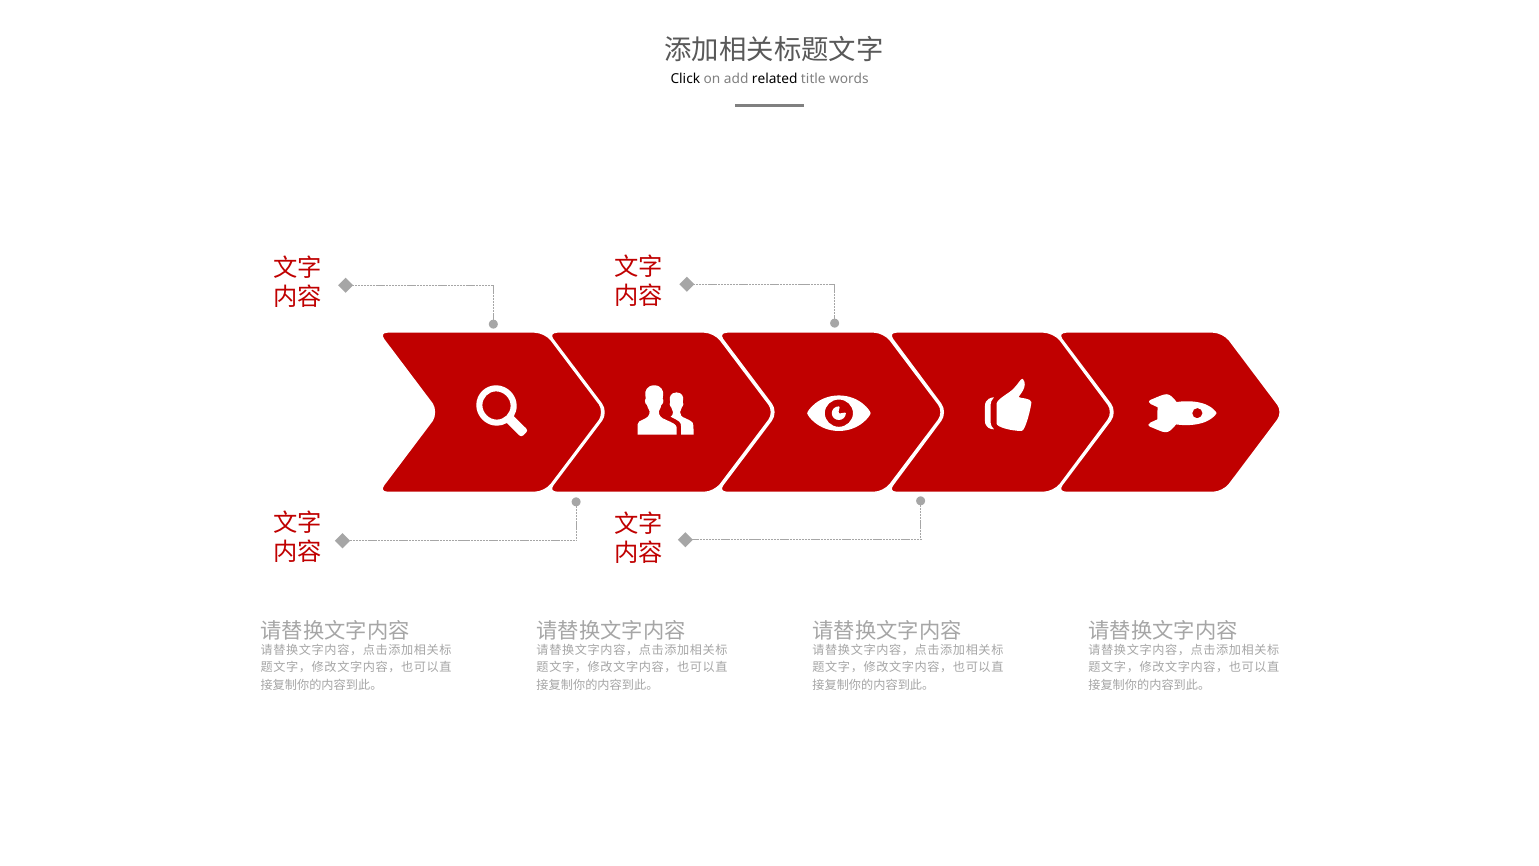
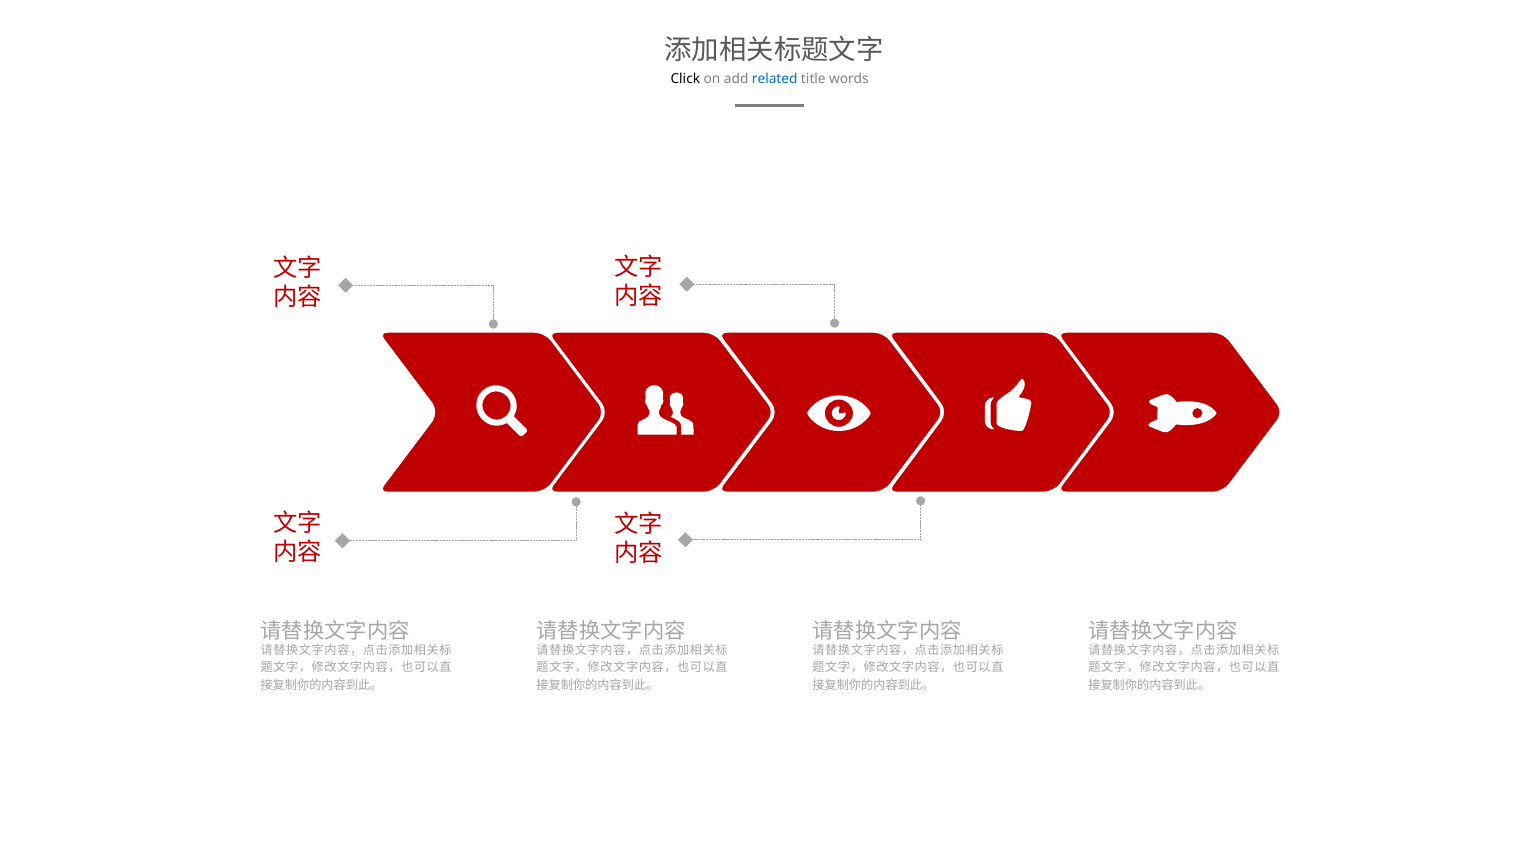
related colour: black -> blue
